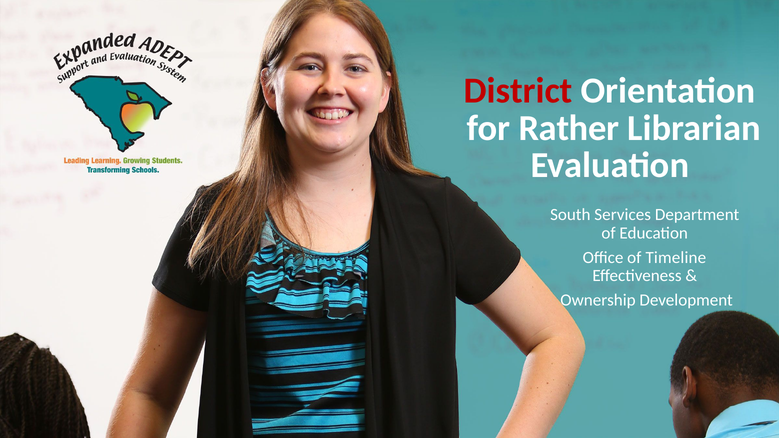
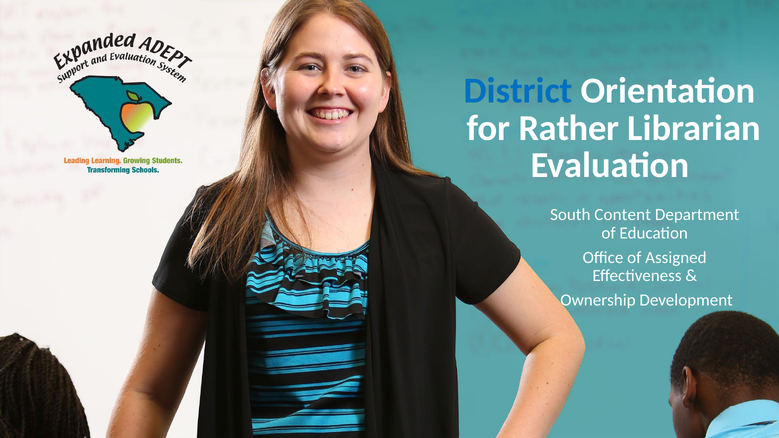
District colour: red -> blue
Services: Services -> Content
Timeline: Timeline -> Assigned
